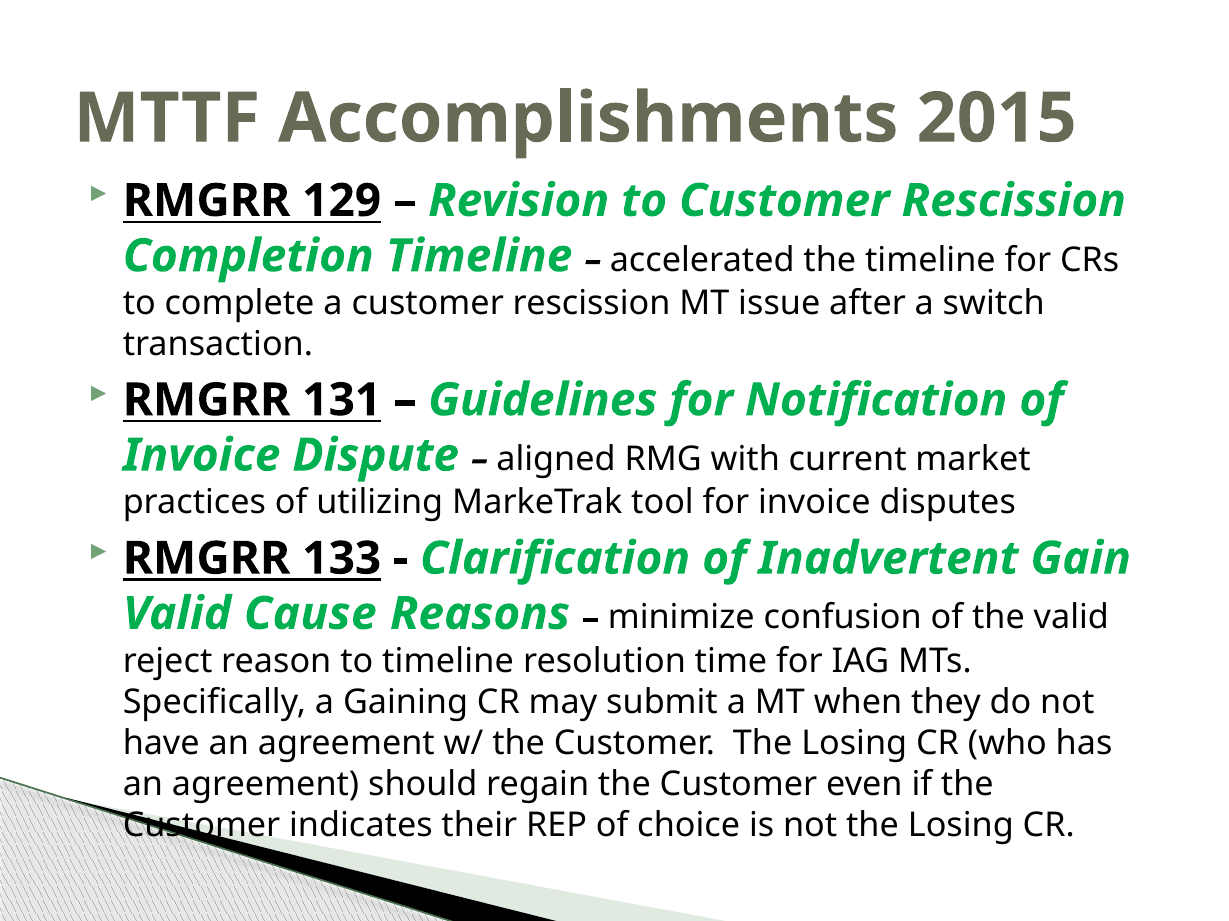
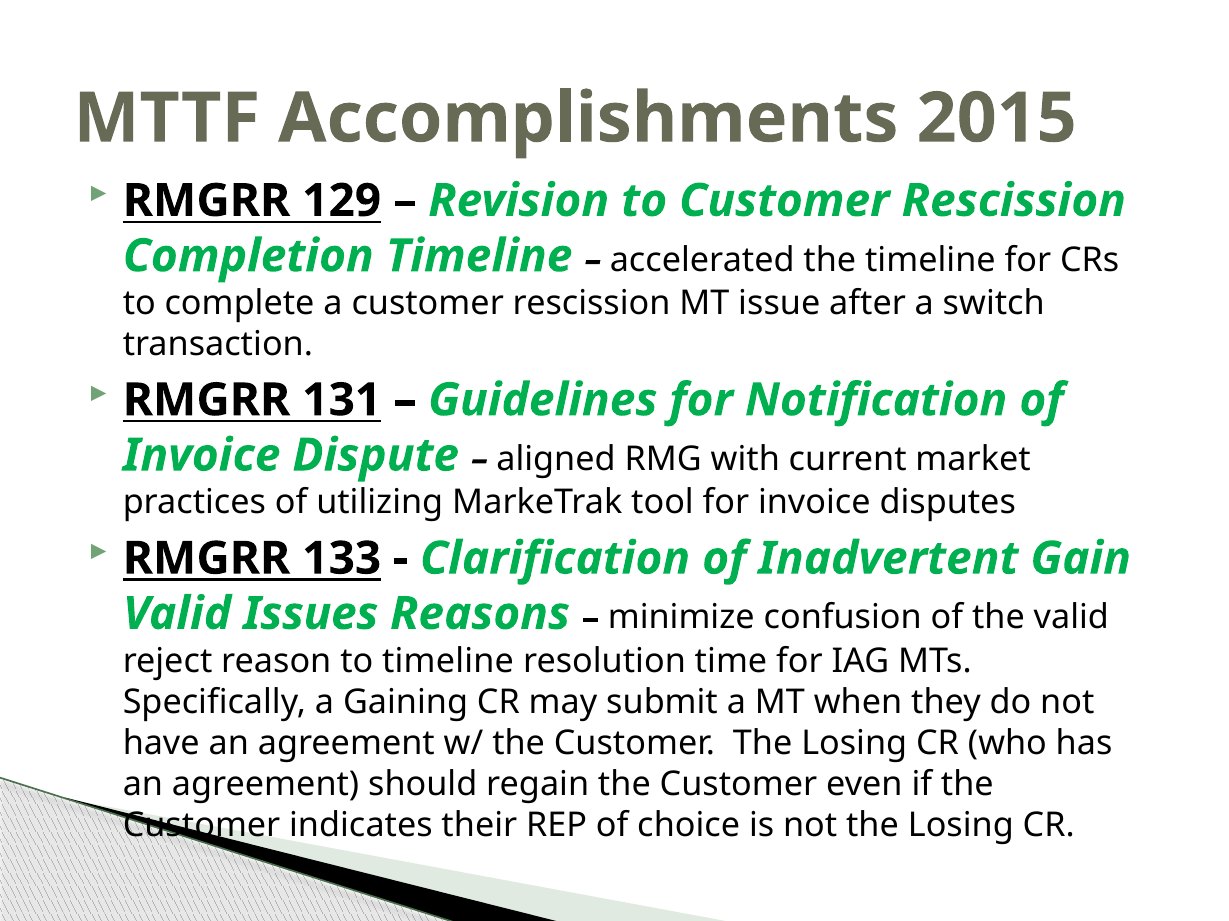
Cause: Cause -> Issues
